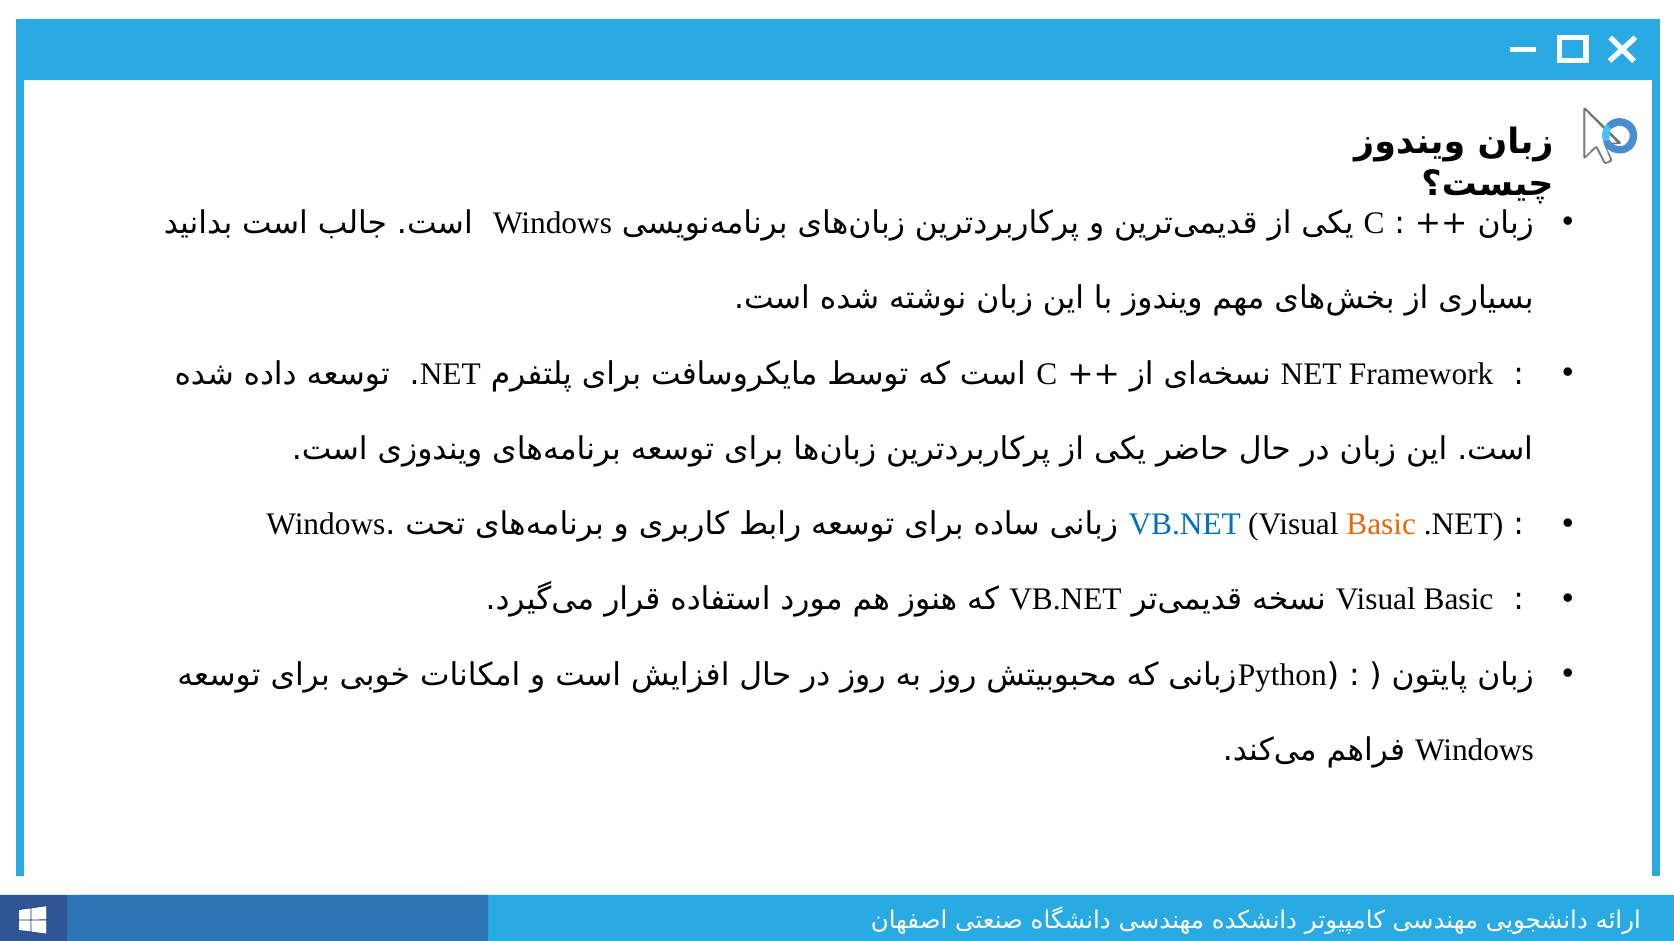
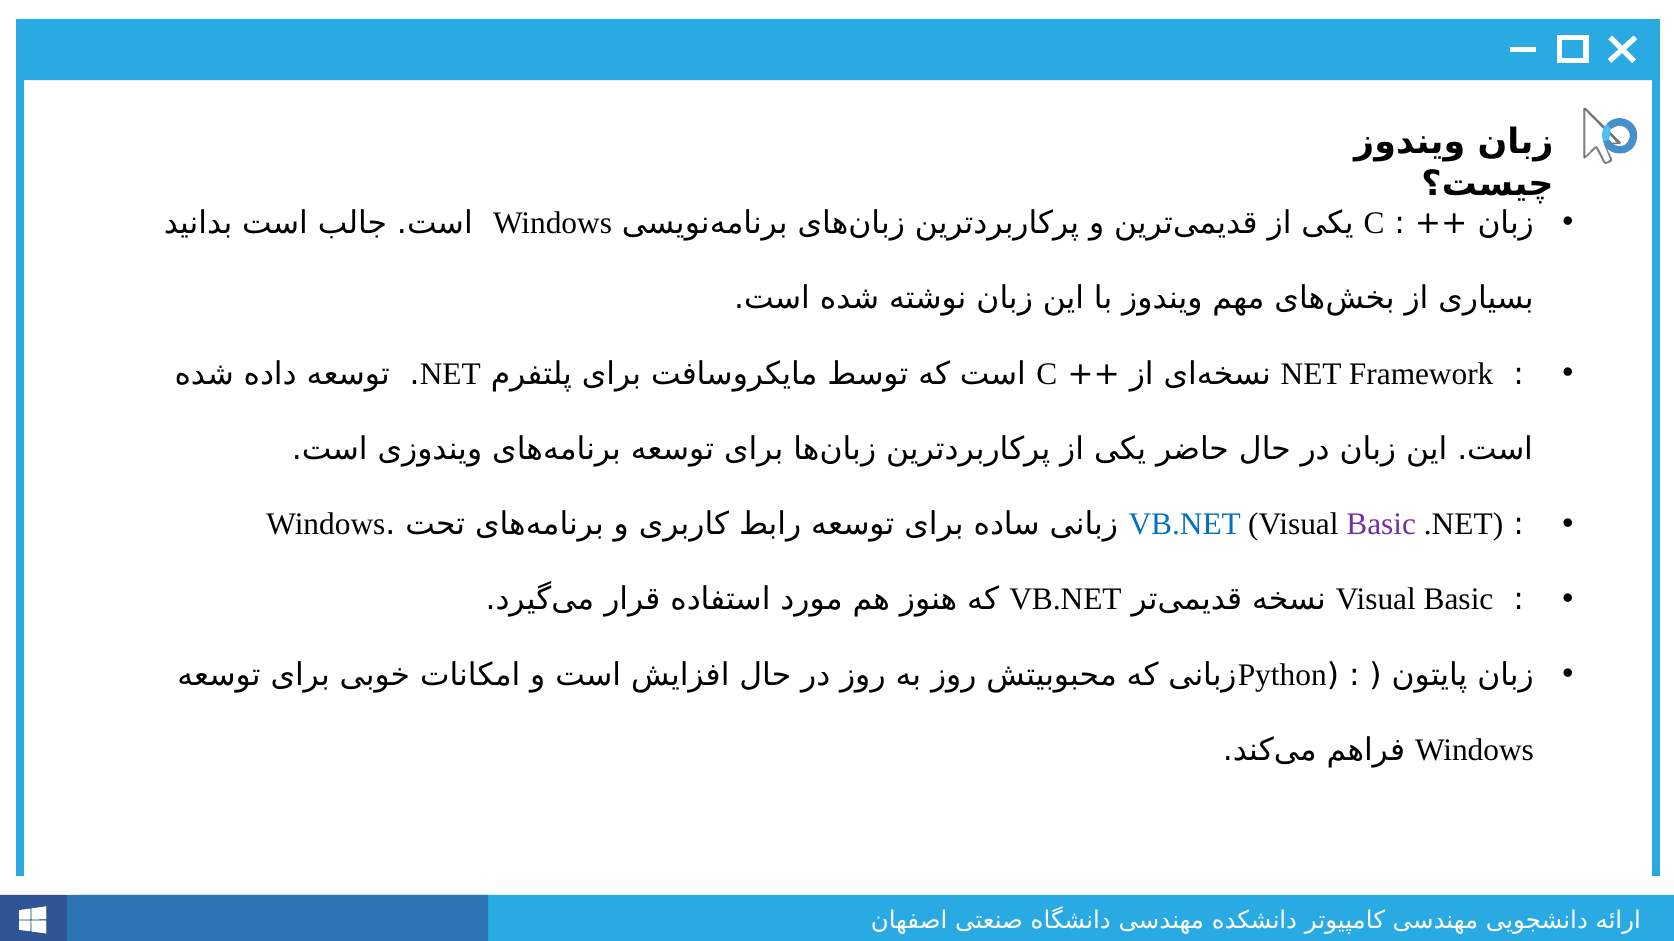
Basic at (1381, 525) colour: orange -> purple
